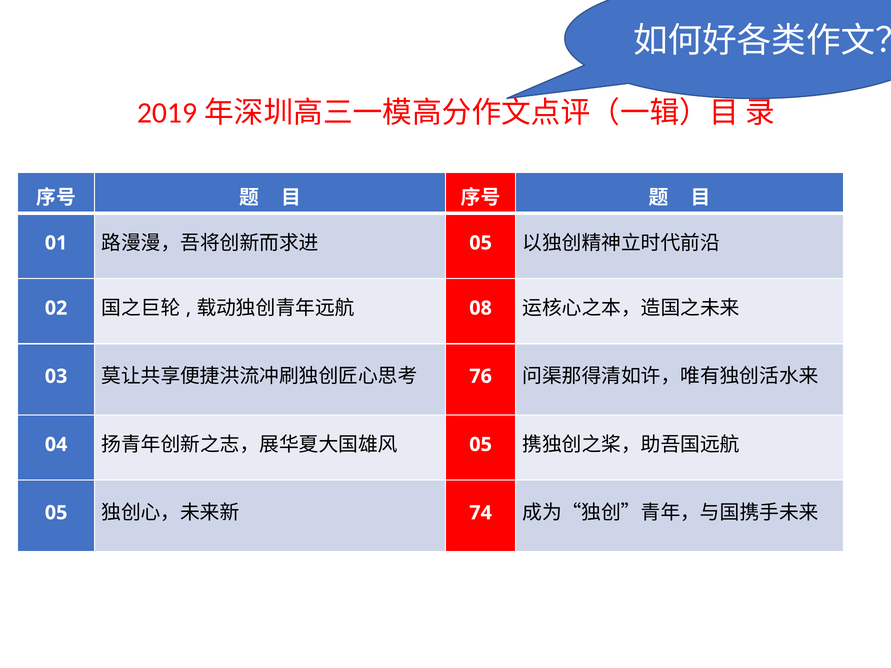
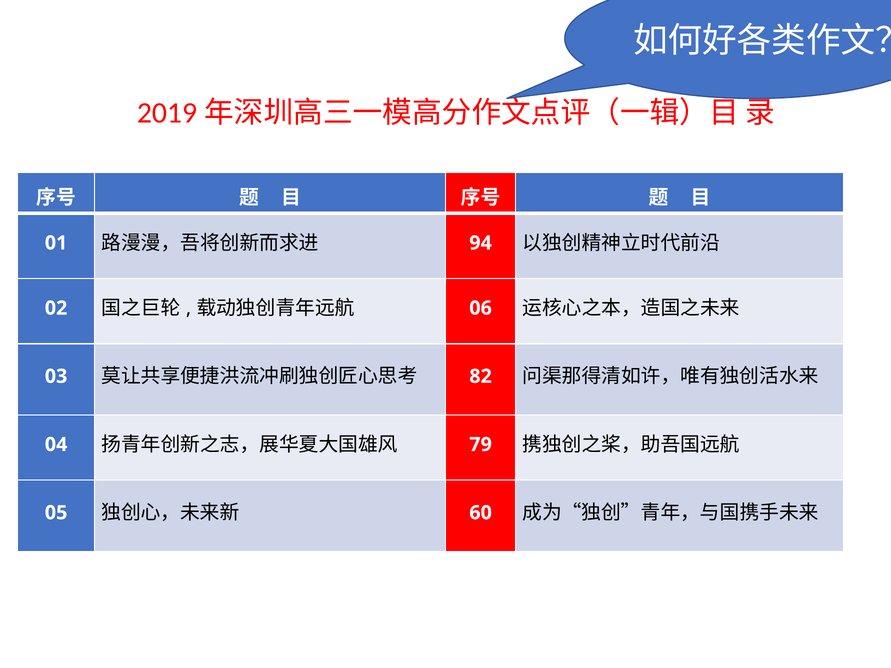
05 at (481, 243): 05 -> 94
08: 08 -> 06
76: 76 -> 82
05 at (481, 445): 05 -> 79
74: 74 -> 60
